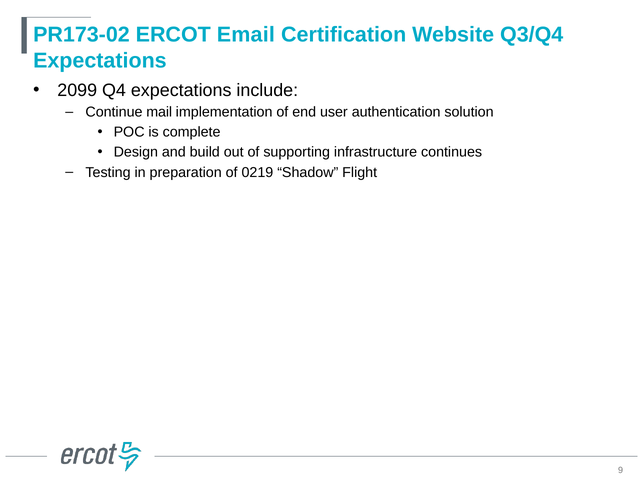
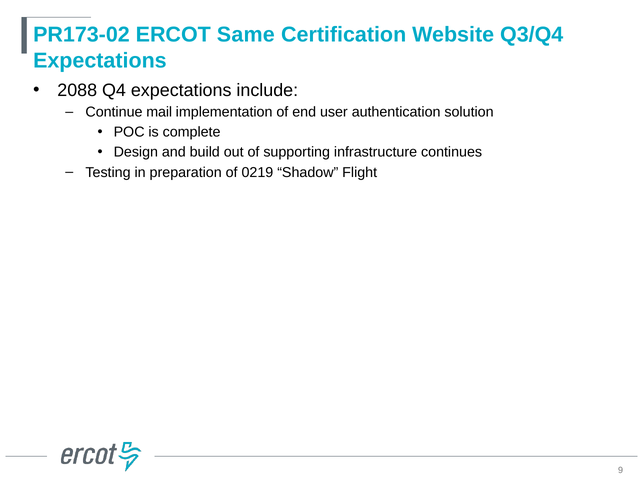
Email: Email -> Same
2099: 2099 -> 2088
